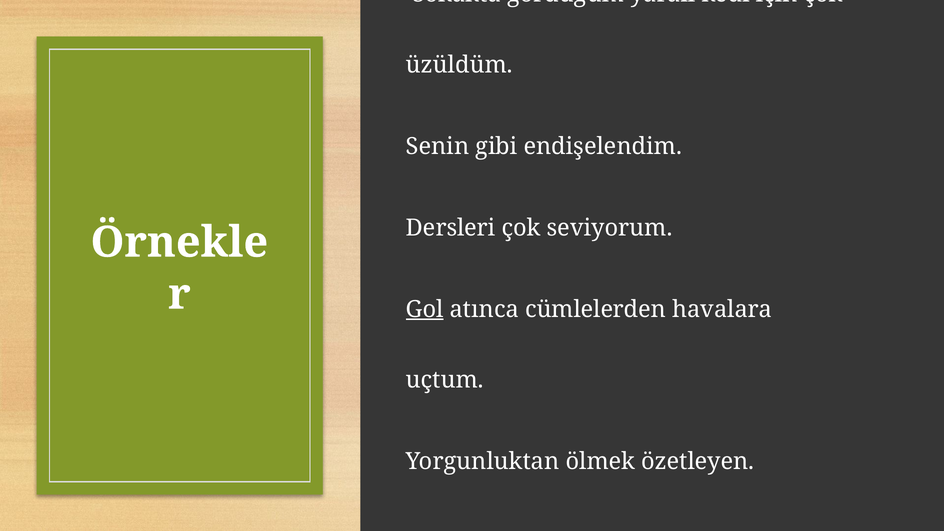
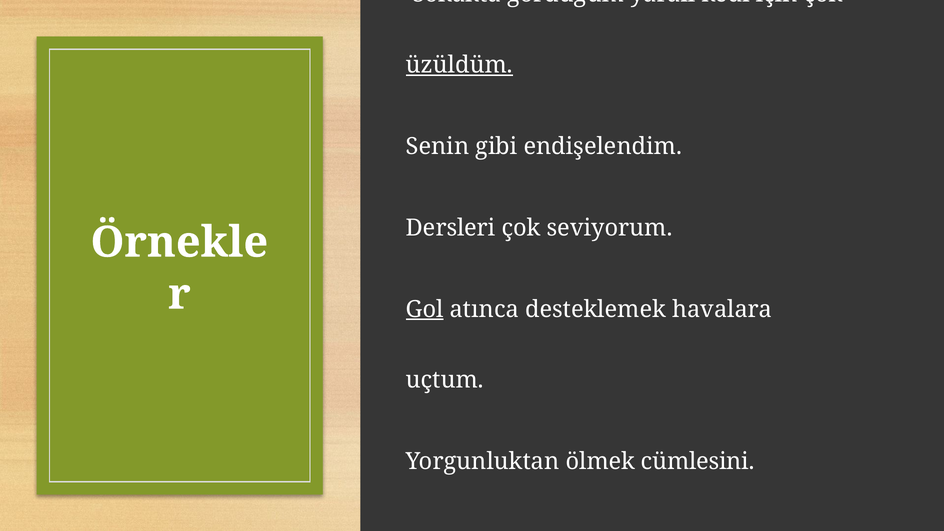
üzüldüm underline: none -> present
cümlelerden: cümlelerden -> desteklemek
özetleyen: özetleyen -> cümlesini
